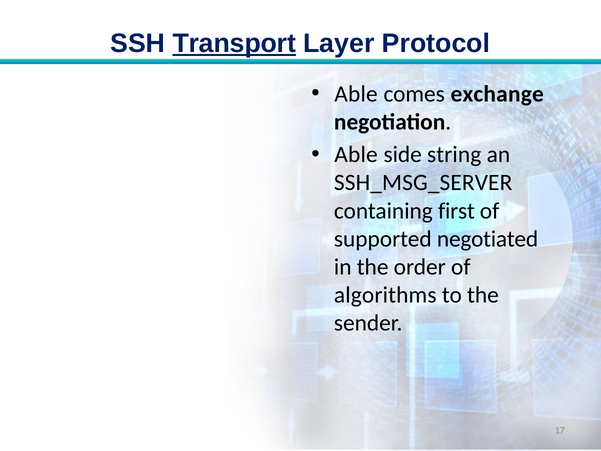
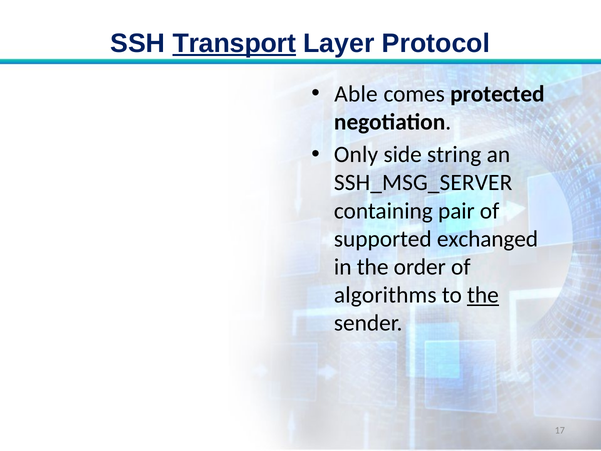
exchange: exchange -> protected
Able at (356, 155): Able -> Only
first: first -> pair
negotiated: negotiated -> exchanged
the at (483, 295) underline: none -> present
